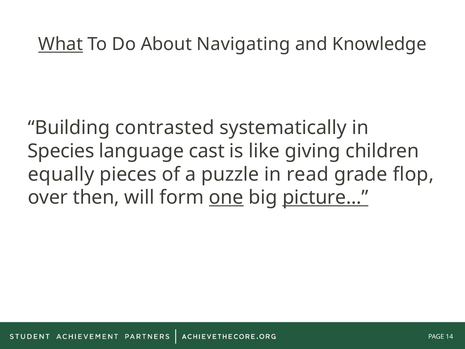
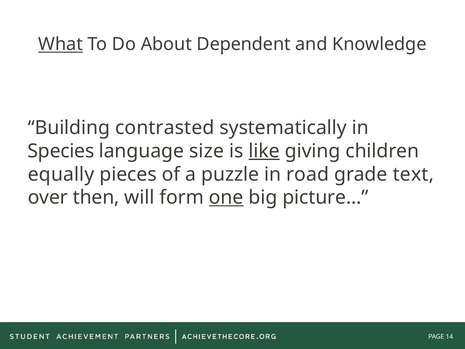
Navigating: Navigating -> Dependent
cast: cast -> size
like underline: none -> present
read: read -> road
flop: flop -> text
picture… underline: present -> none
